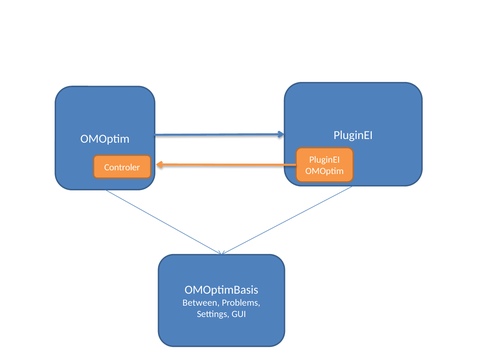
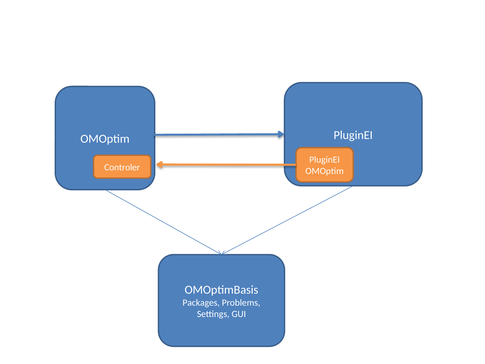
Between: Between -> Packages
